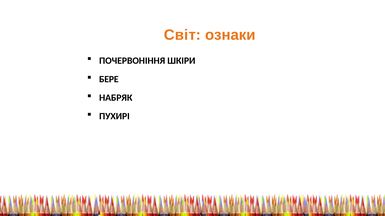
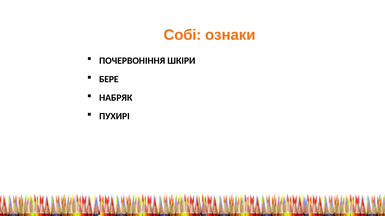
Світ: Світ -> Собі
